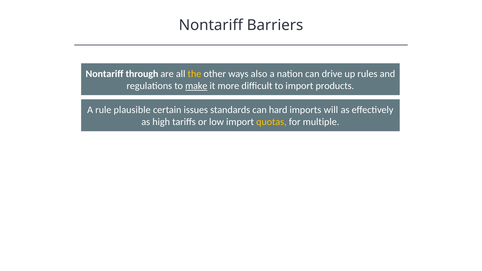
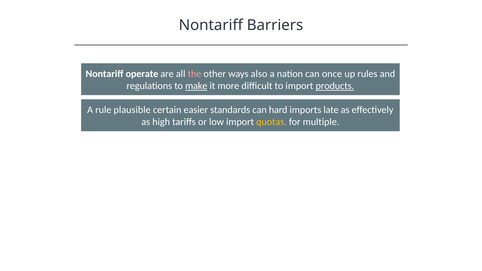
through: through -> operate
the colour: yellow -> pink
drive: drive -> once
products underline: none -> present
issues: issues -> easier
will: will -> late
